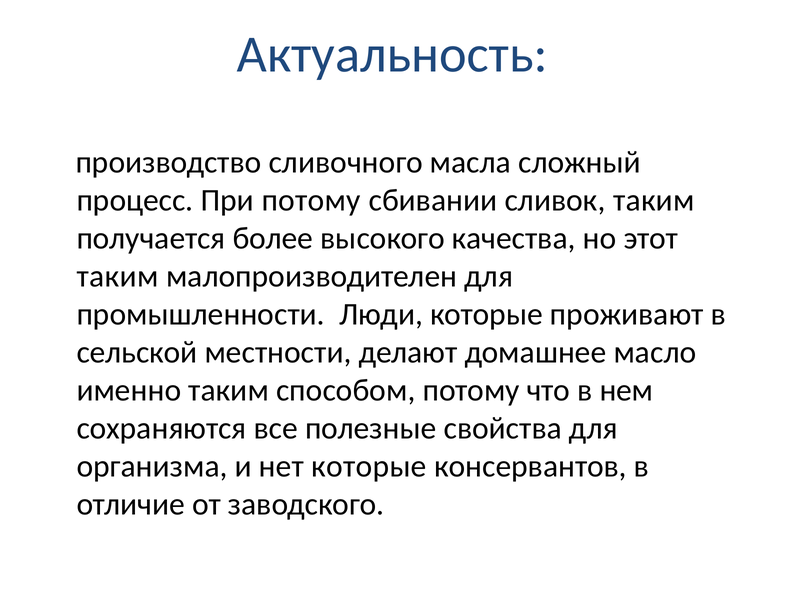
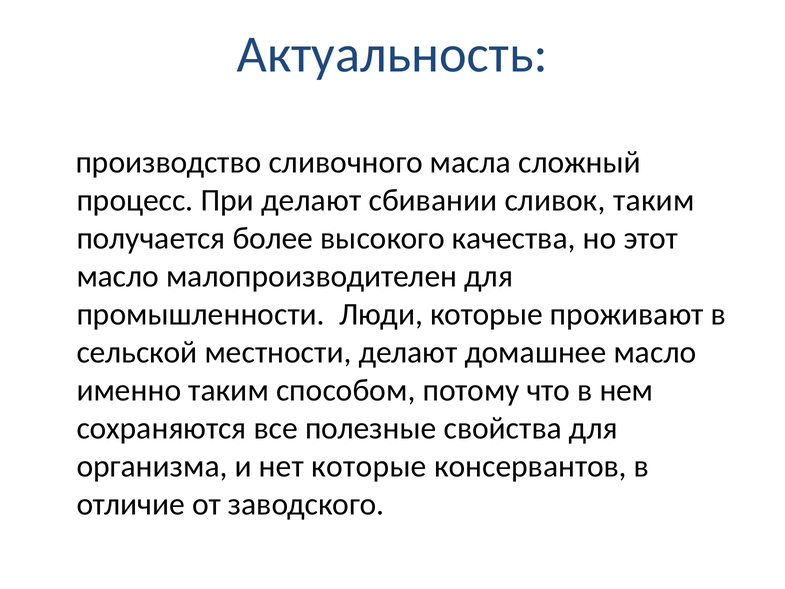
При потому: потому -> делают
таким at (118, 276): таким -> масло
